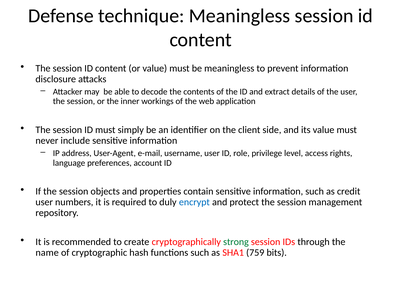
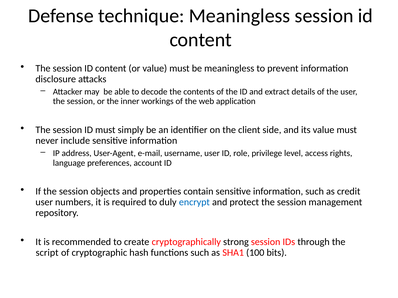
strong colour: green -> black
name: name -> script
759: 759 -> 100
